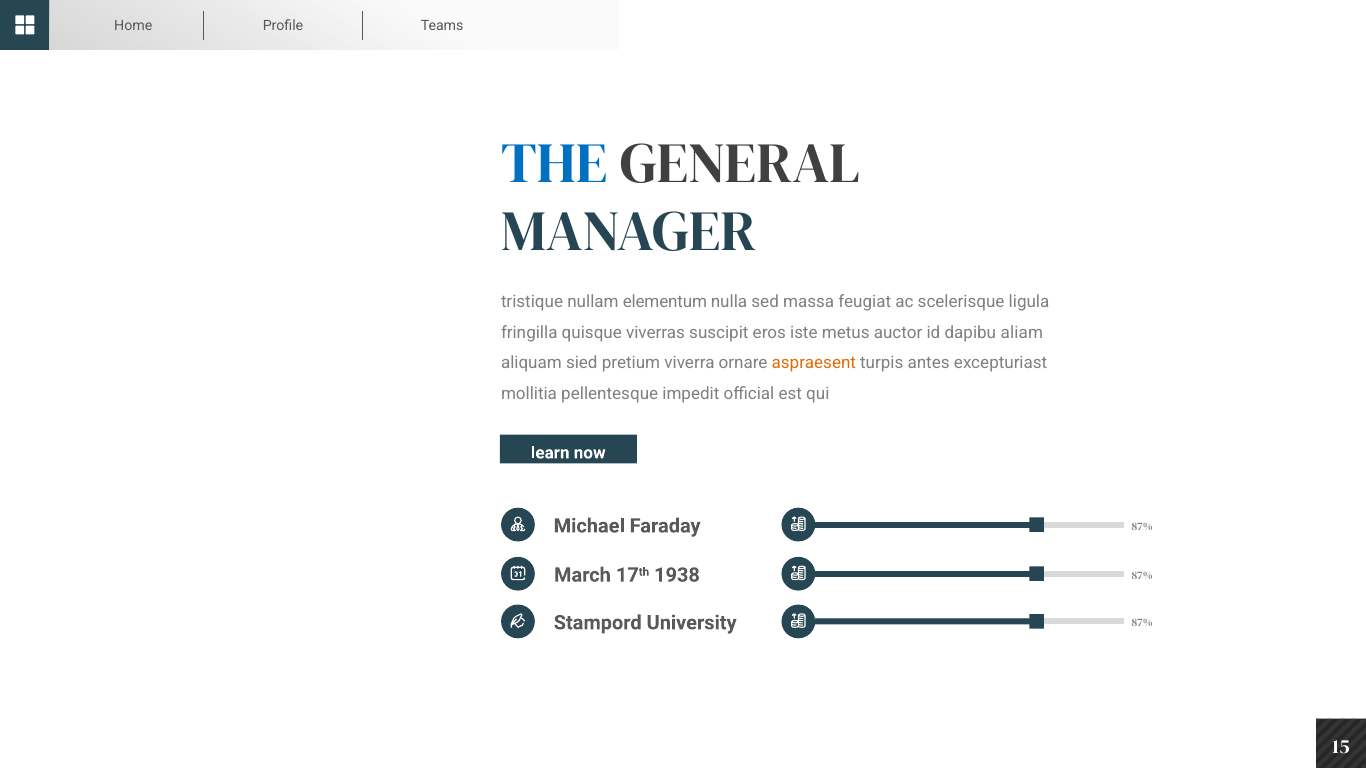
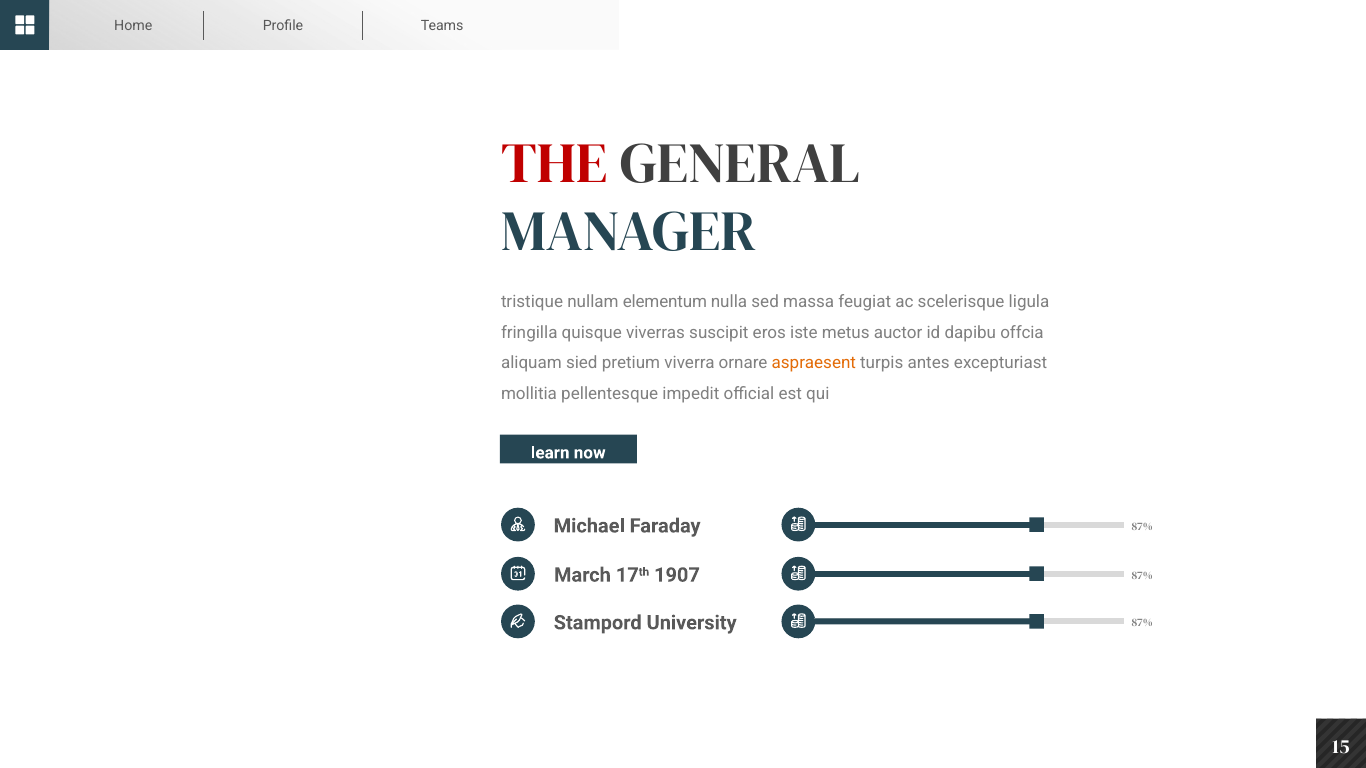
THE colour: blue -> red
aliam: aliam -> offcia
1938: 1938 -> 1907
